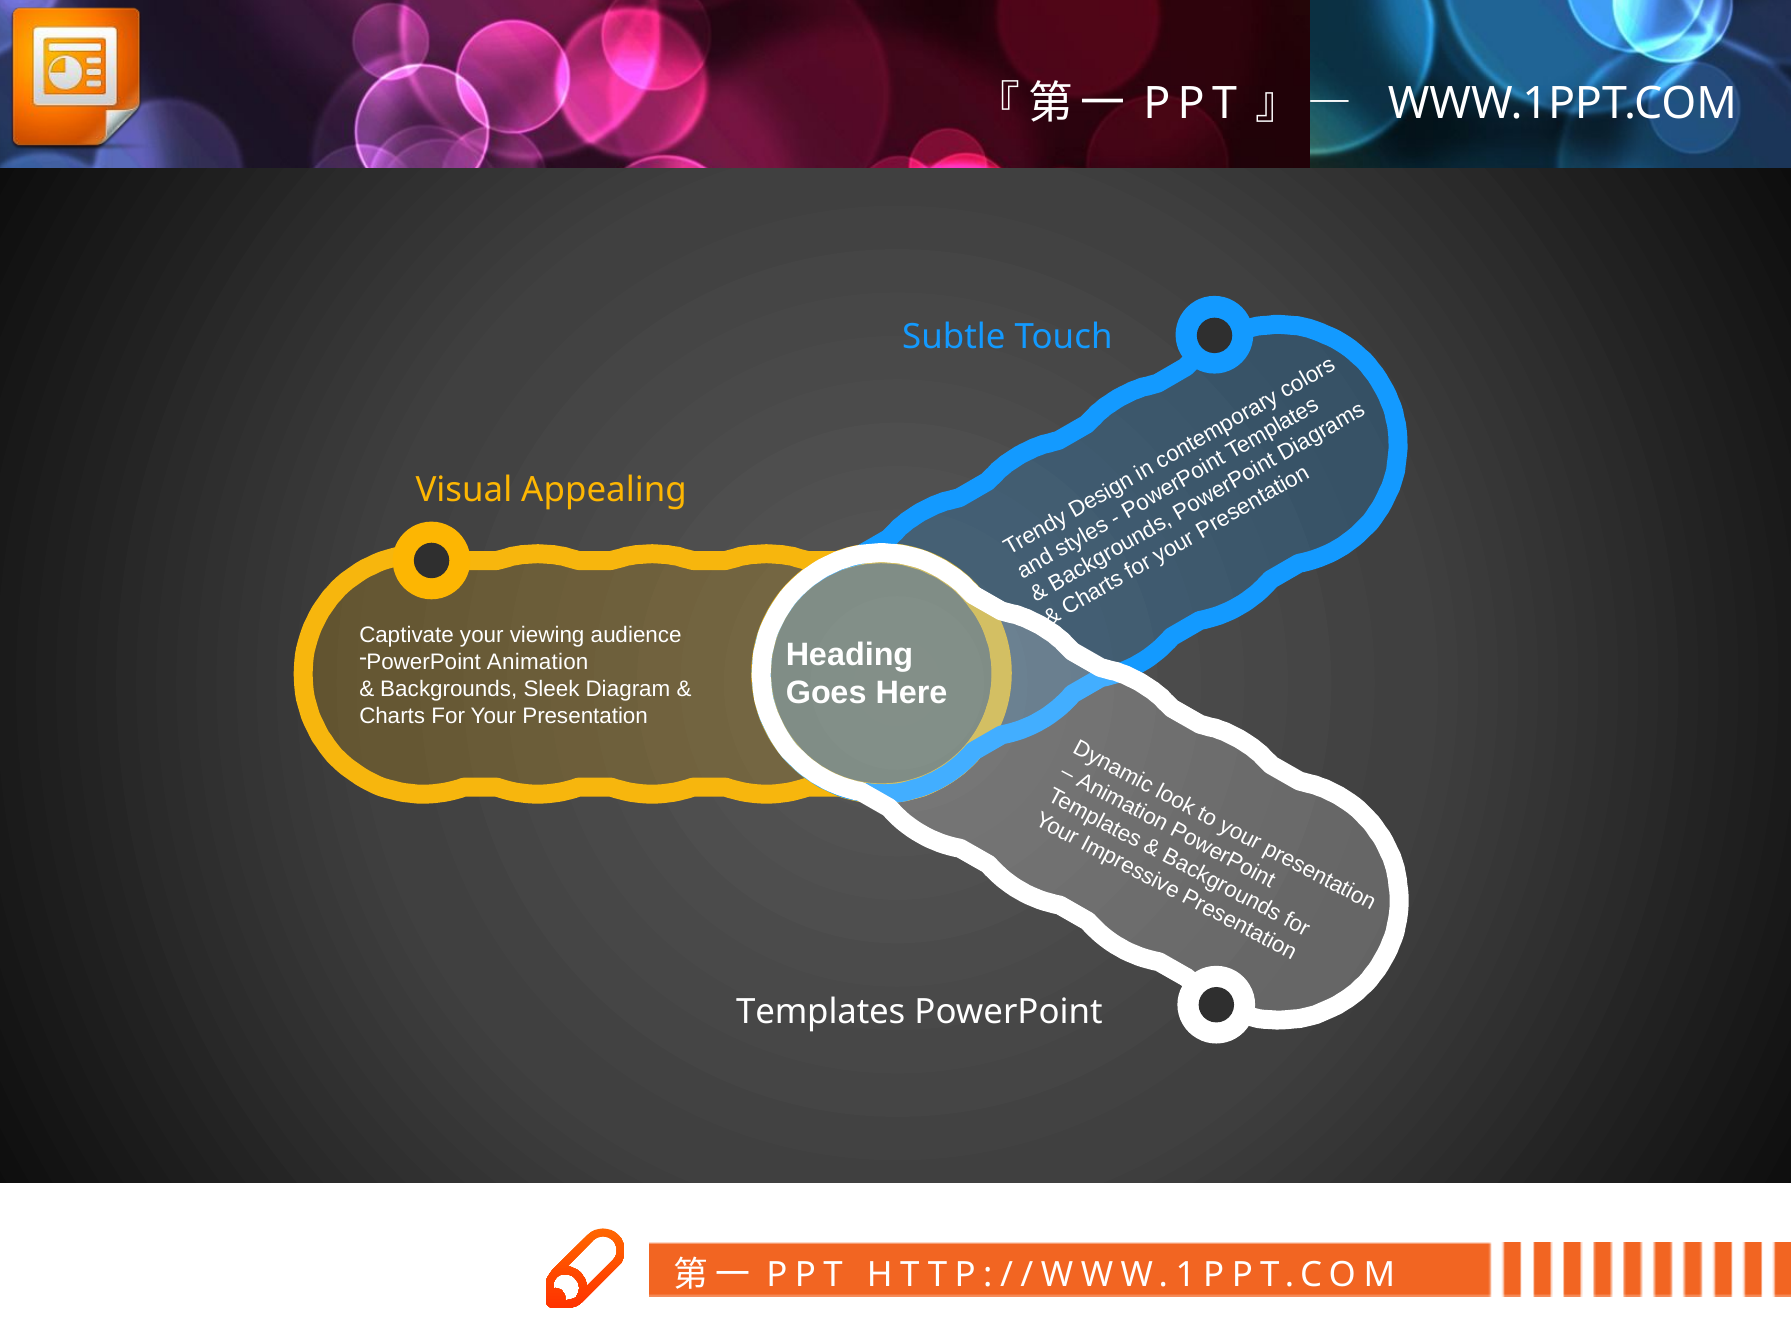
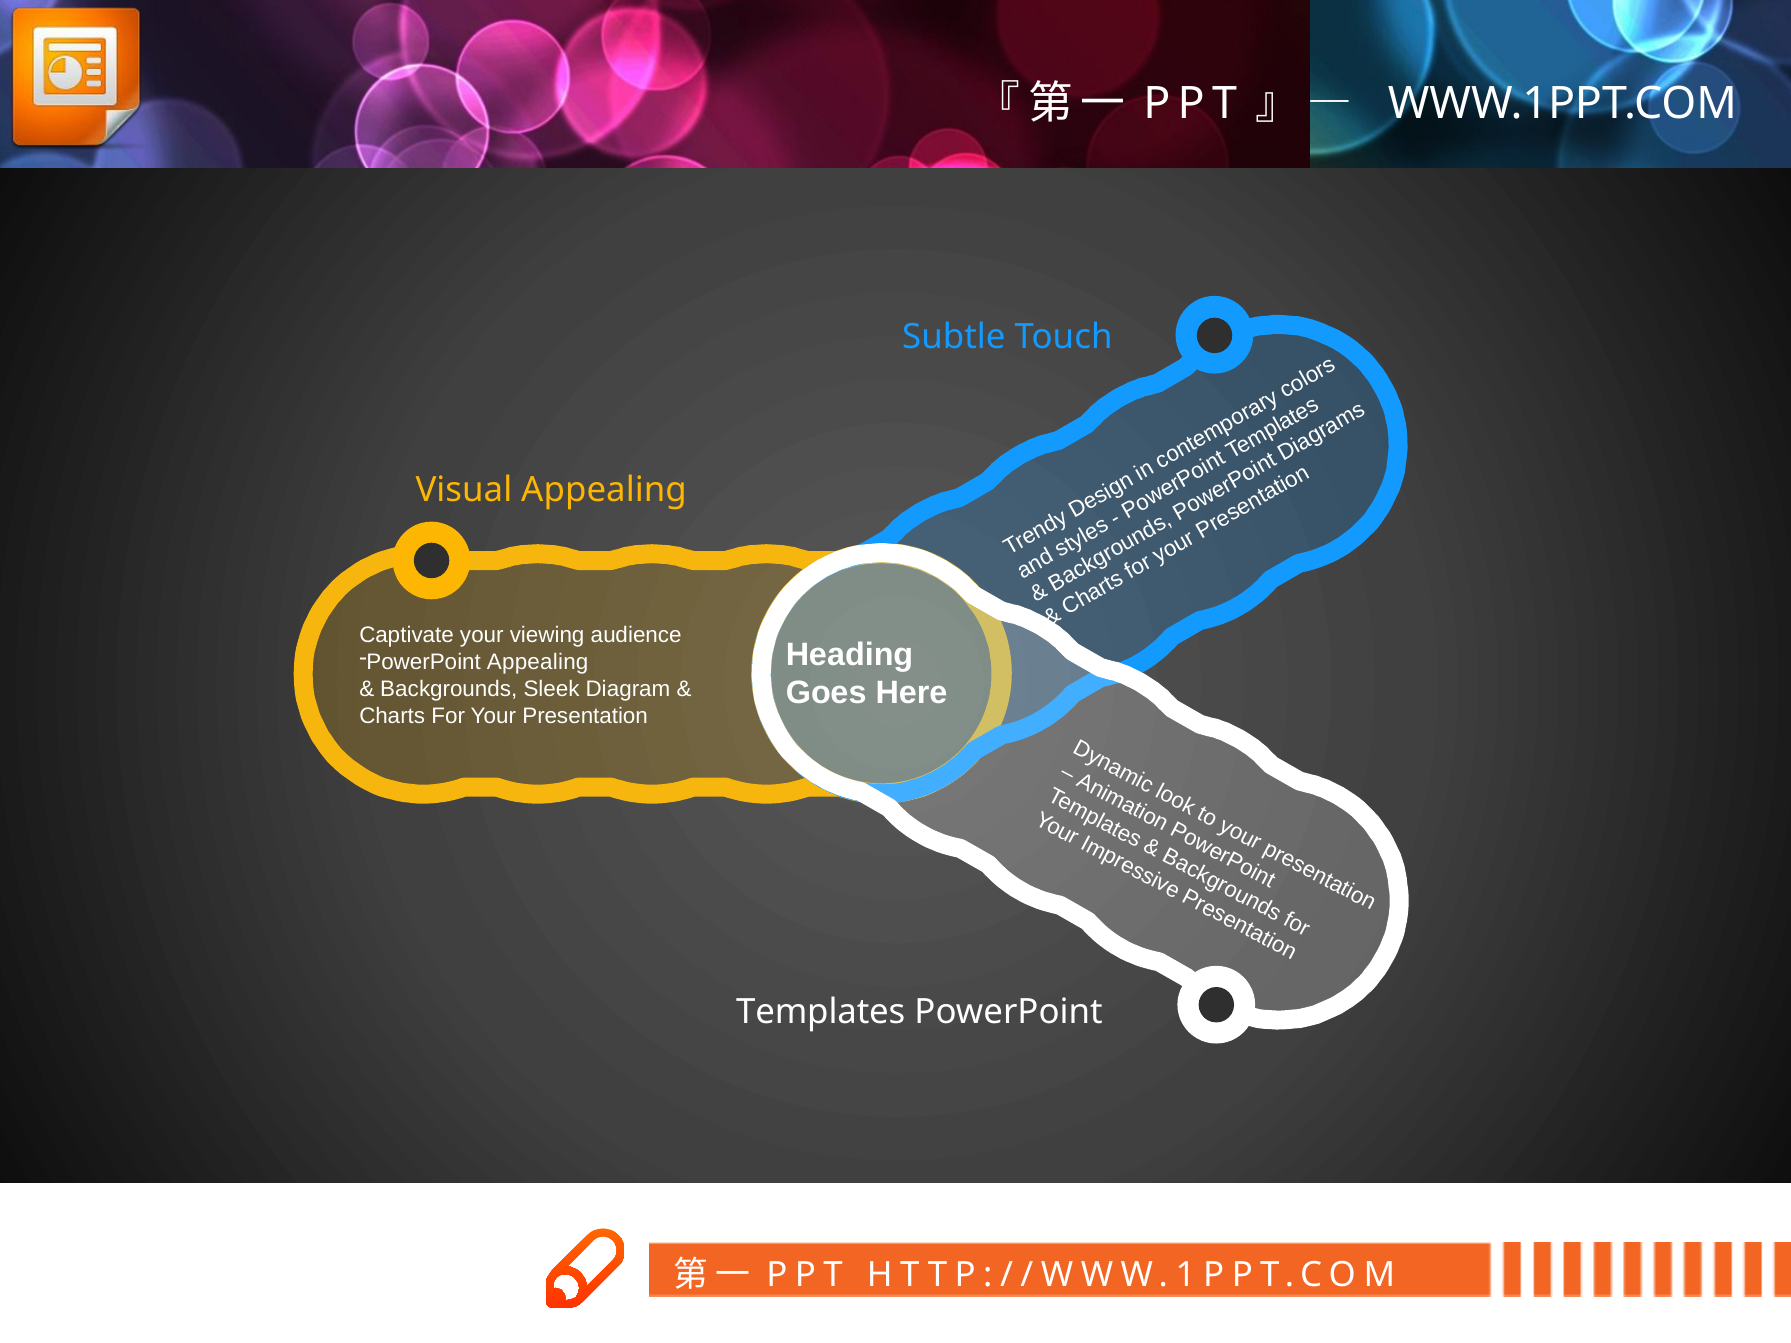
PowerPoint Animation: Animation -> Appealing
